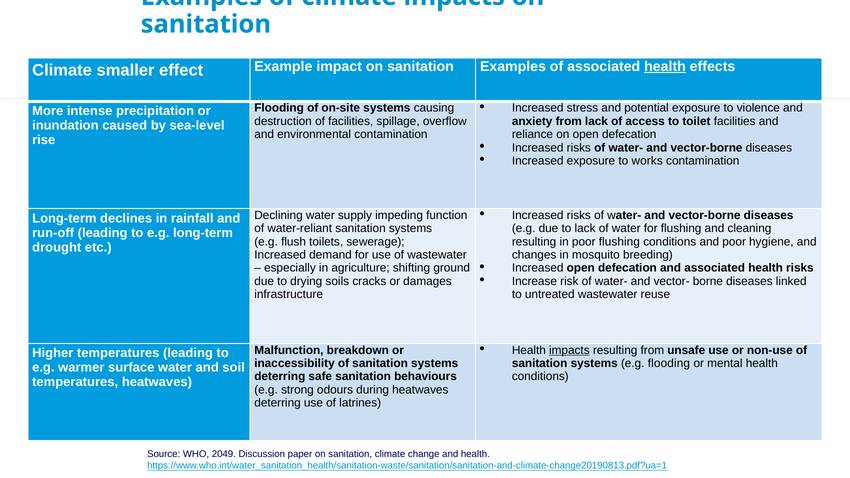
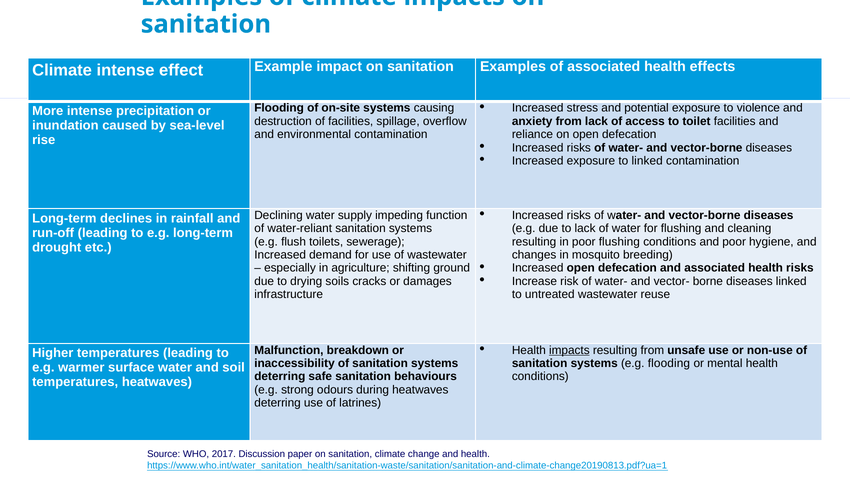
Climate smaller: smaller -> intense
health at (665, 66) underline: present -> none
to works: works -> linked
2049: 2049 -> 2017
